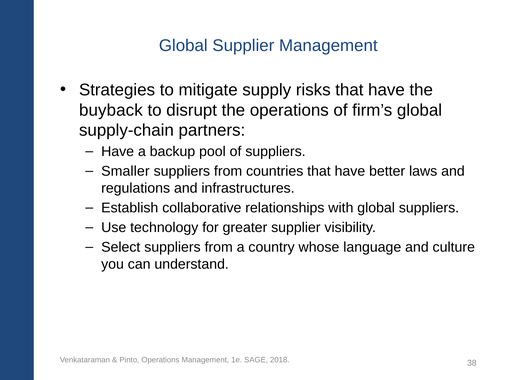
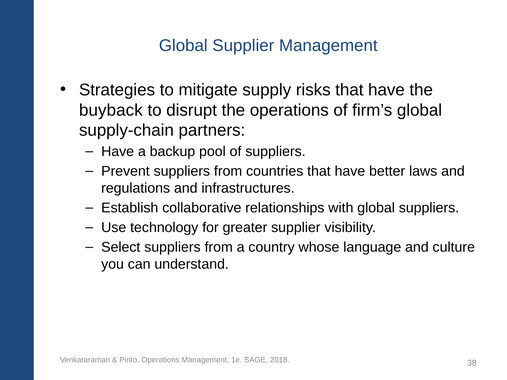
Smaller: Smaller -> Prevent
